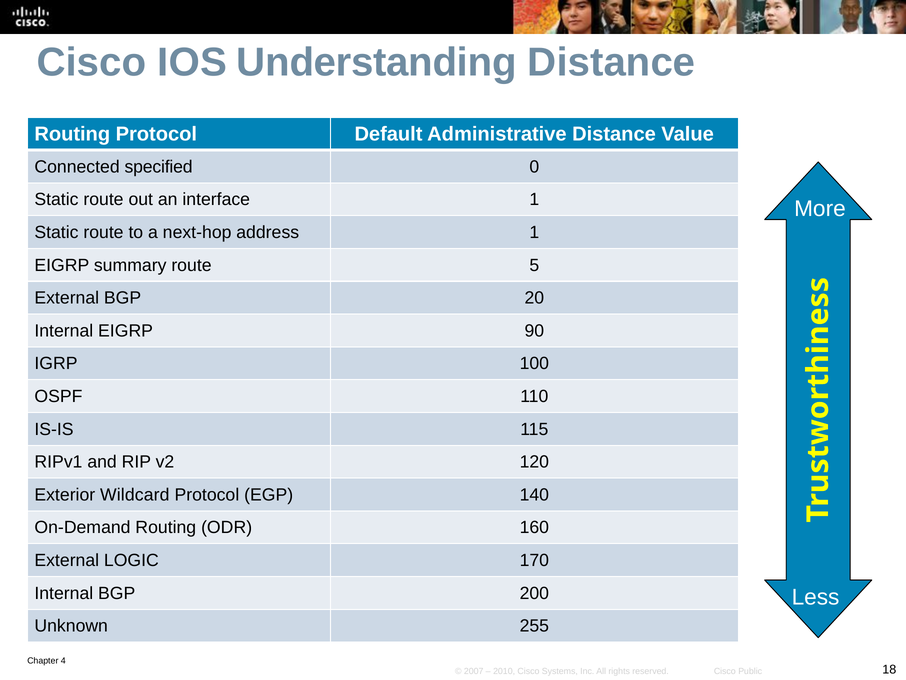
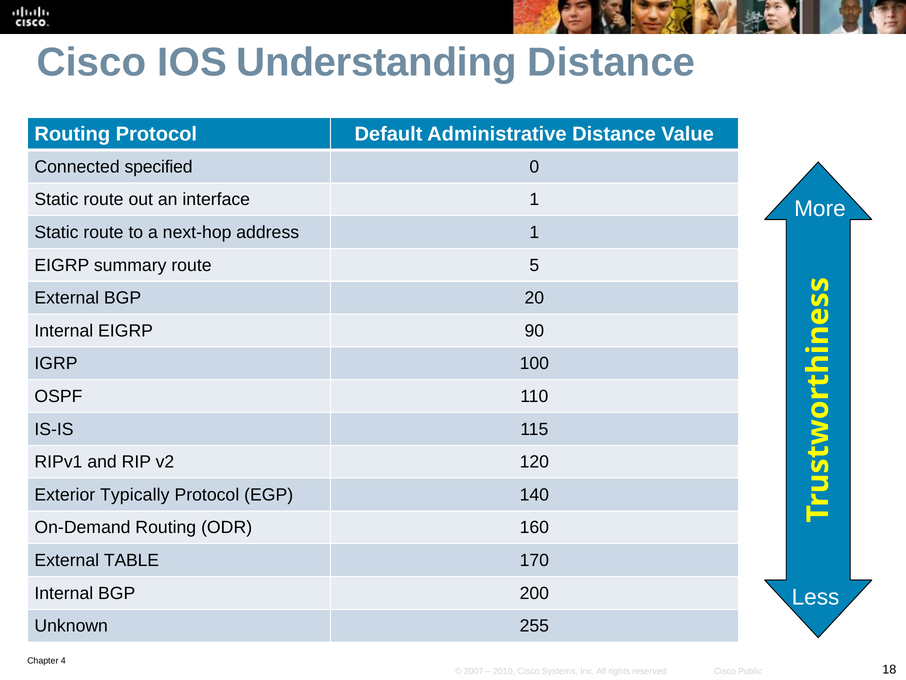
Wildcard: Wildcard -> Typically
LOGIC: LOGIC -> TABLE
